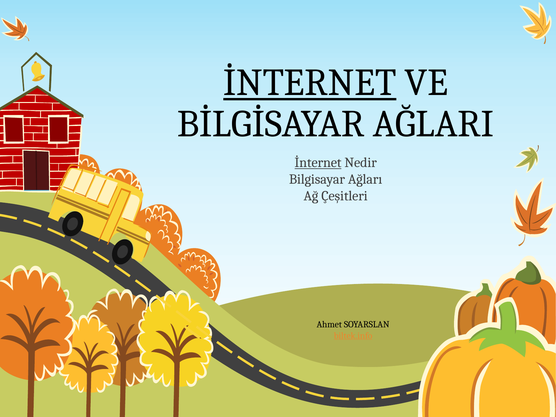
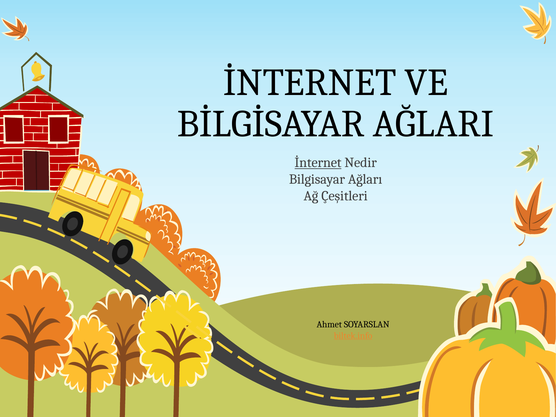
İNTERNET at (310, 83) underline: present -> none
